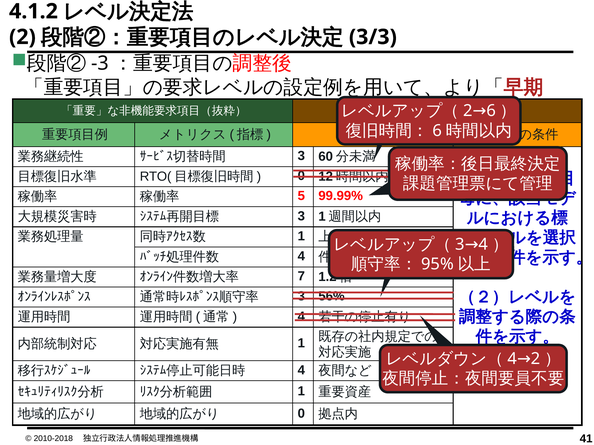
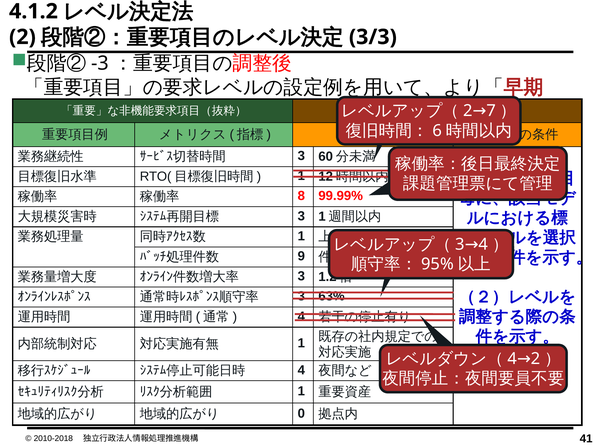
6: 6 -> 7
0 at (301, 176): 0 -> 1
5: 5 -> 8
4 at (301, 256): 4 -> 9
7 at (301, 277): 7 -> 3
56%: 56% -> 63%
